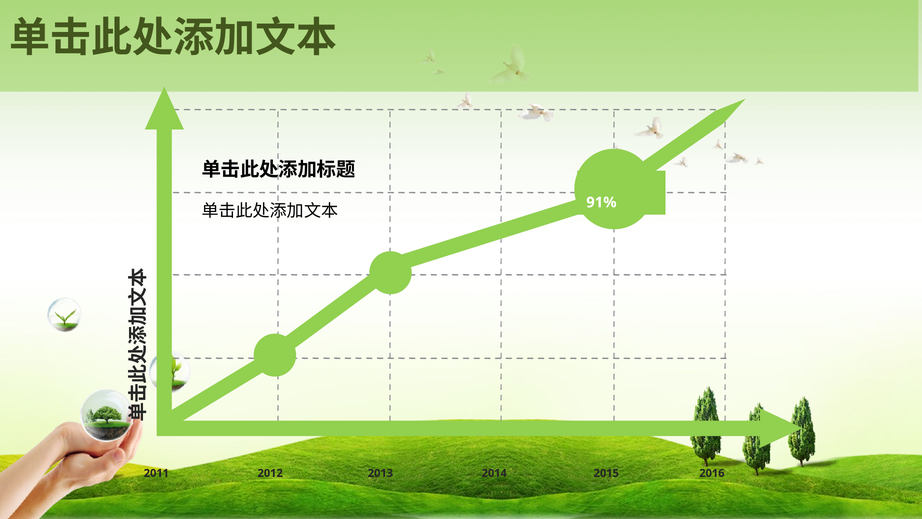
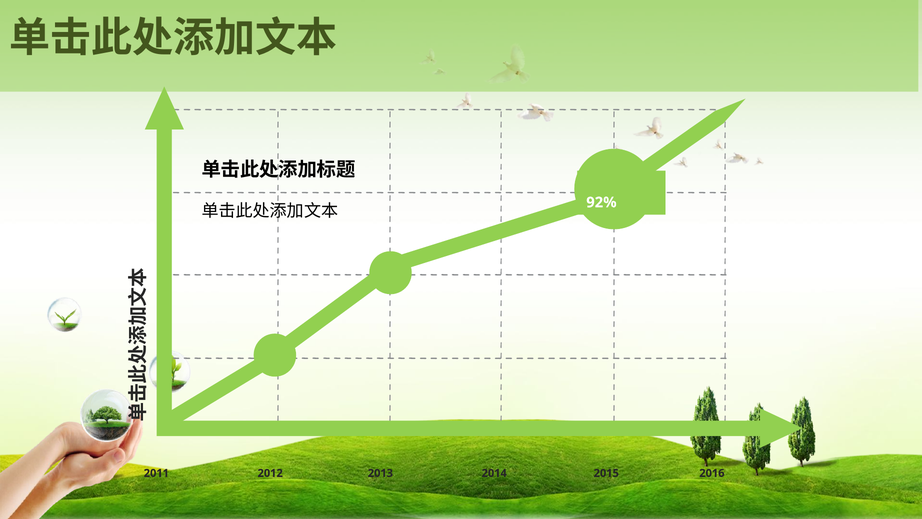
91%: 91% -> 92%
